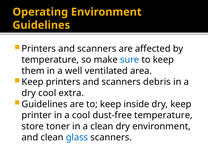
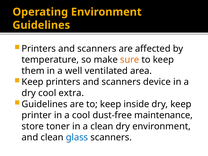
sure colour: blue -> orange
debris: debris -> device
dust-free temperature: temperature -> maintenance
